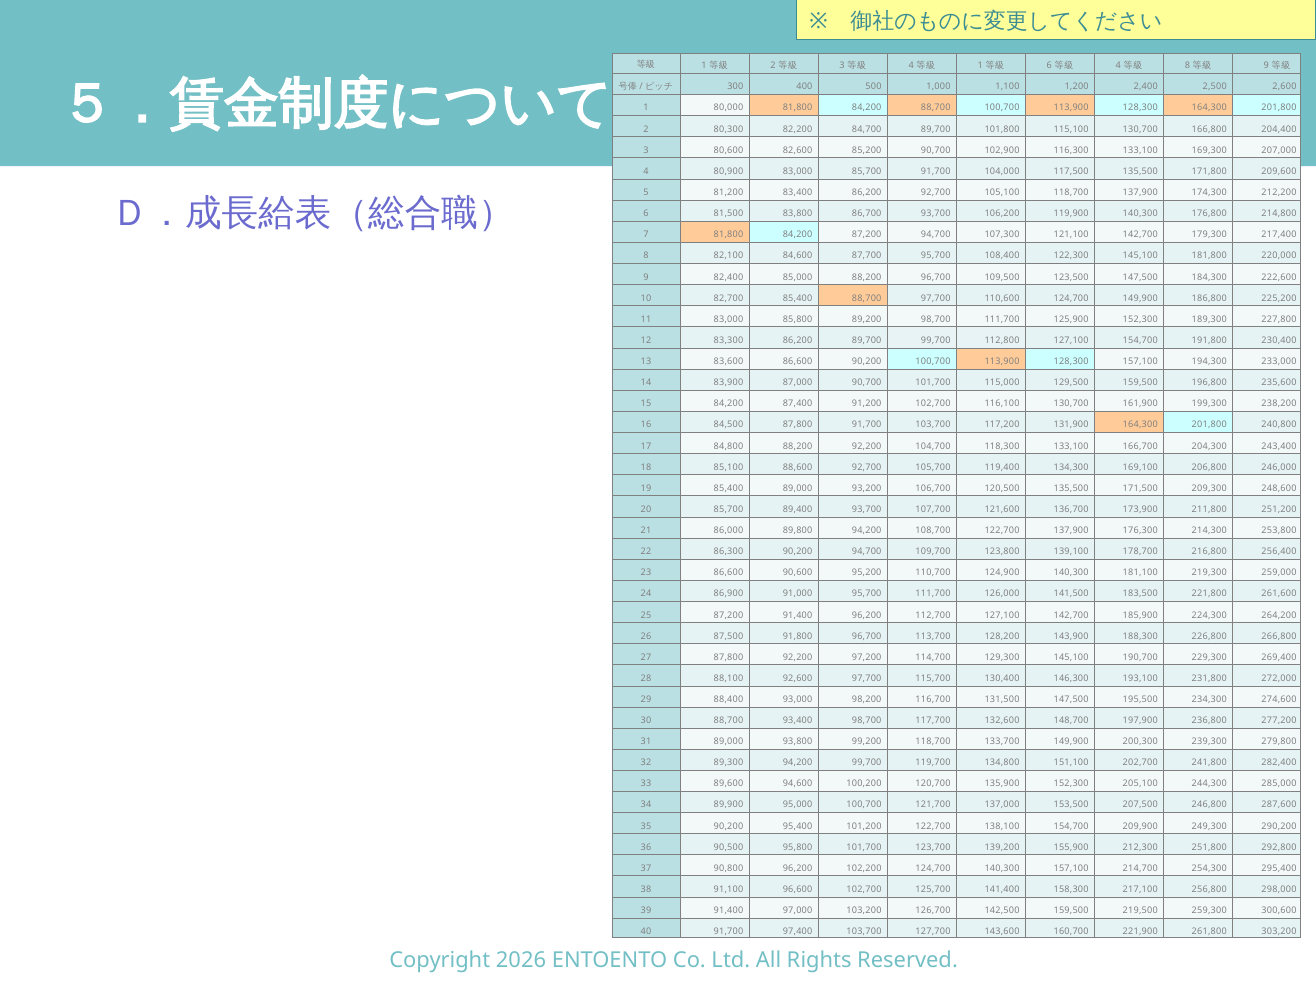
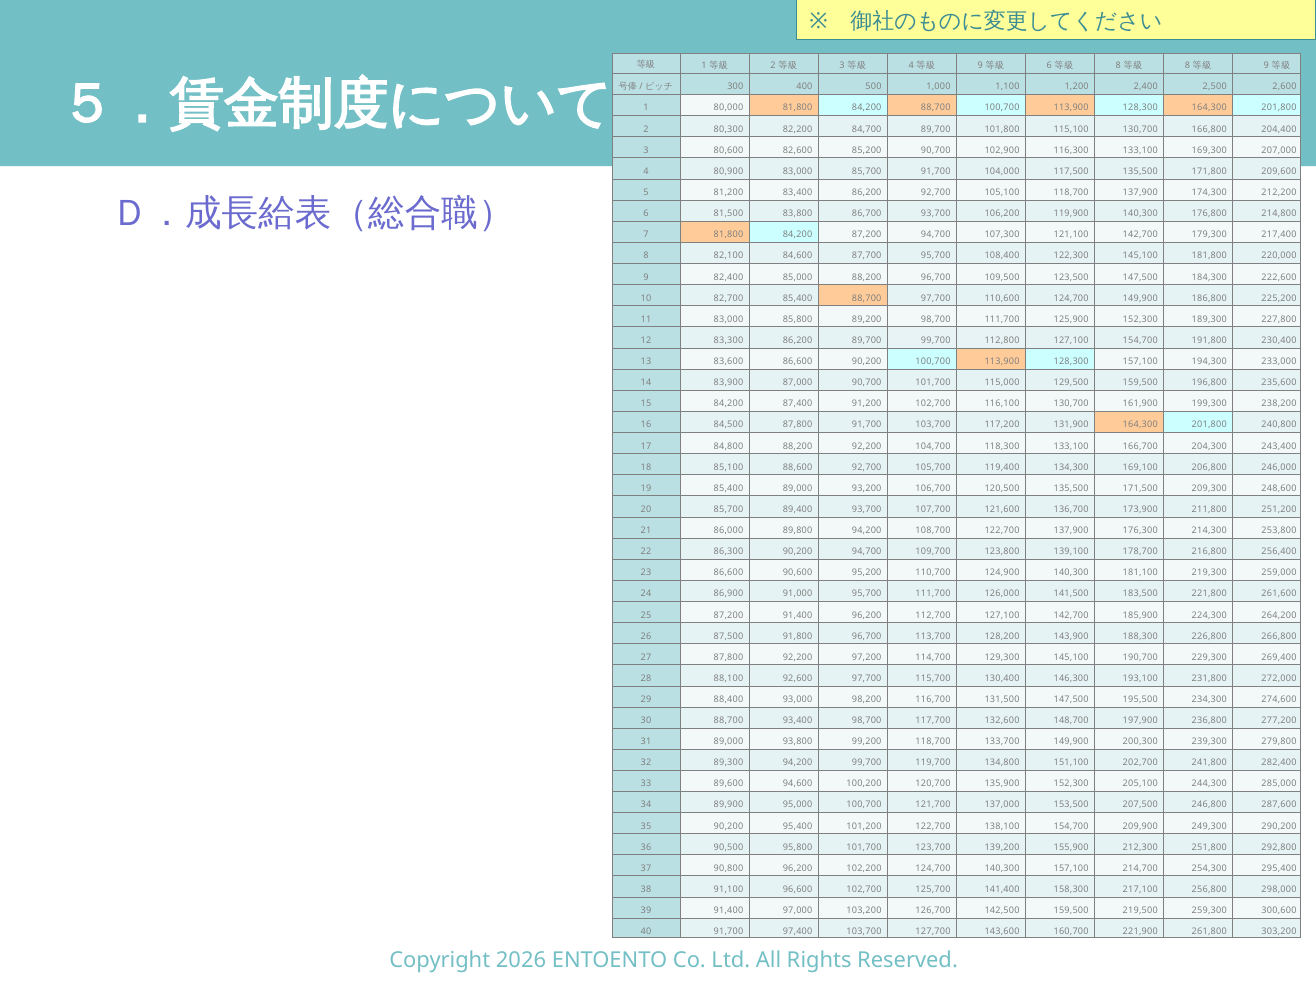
1 at (980, 65): 1 -> 9
4 at (1118, 65): 4 -> 8
